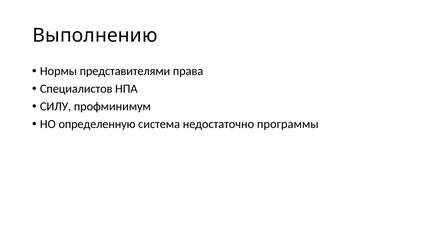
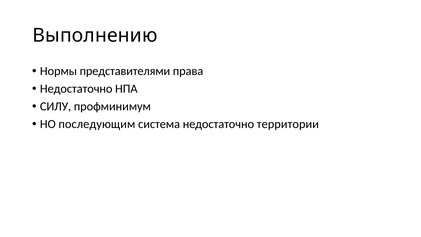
Специалистов at (76, 89): Специалистов -> Недостаточно
определенную: определенную -> последующим
программы: программы -> территории
